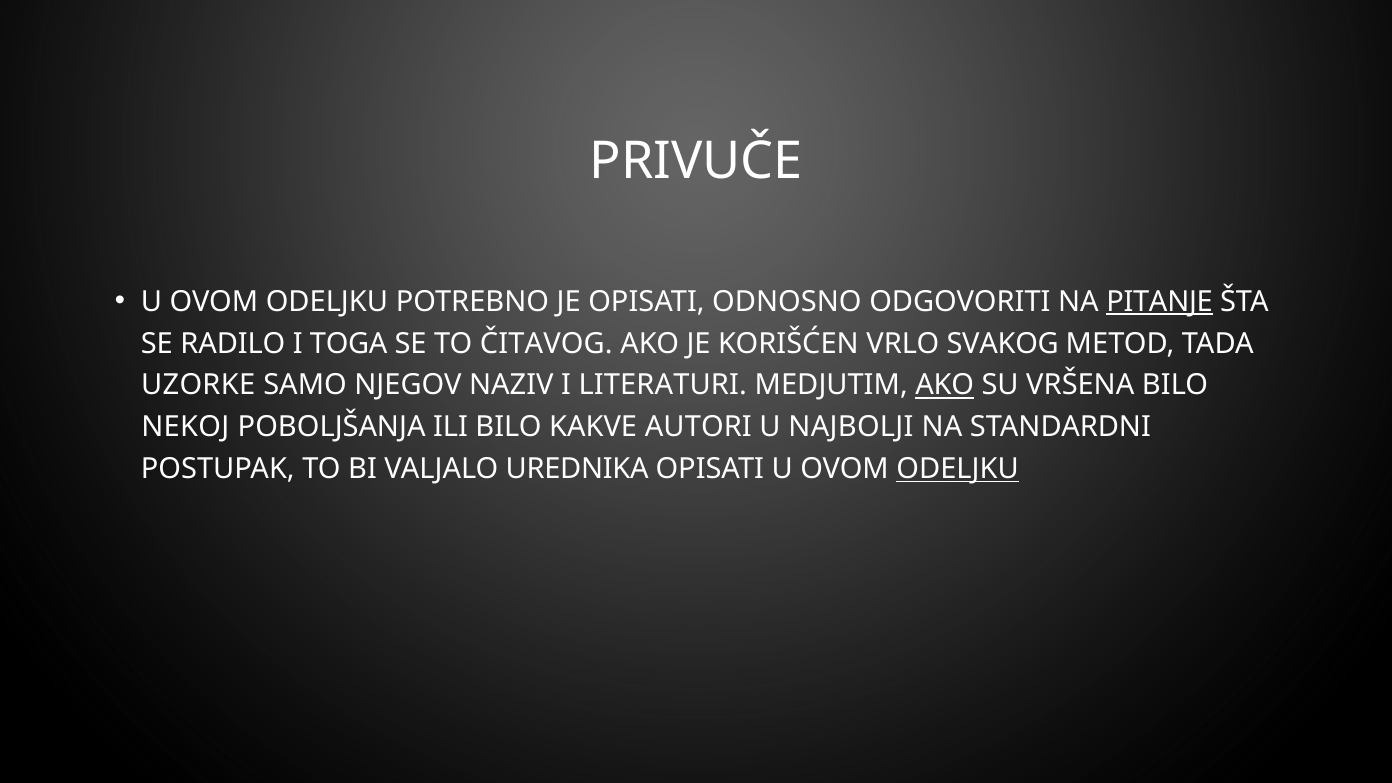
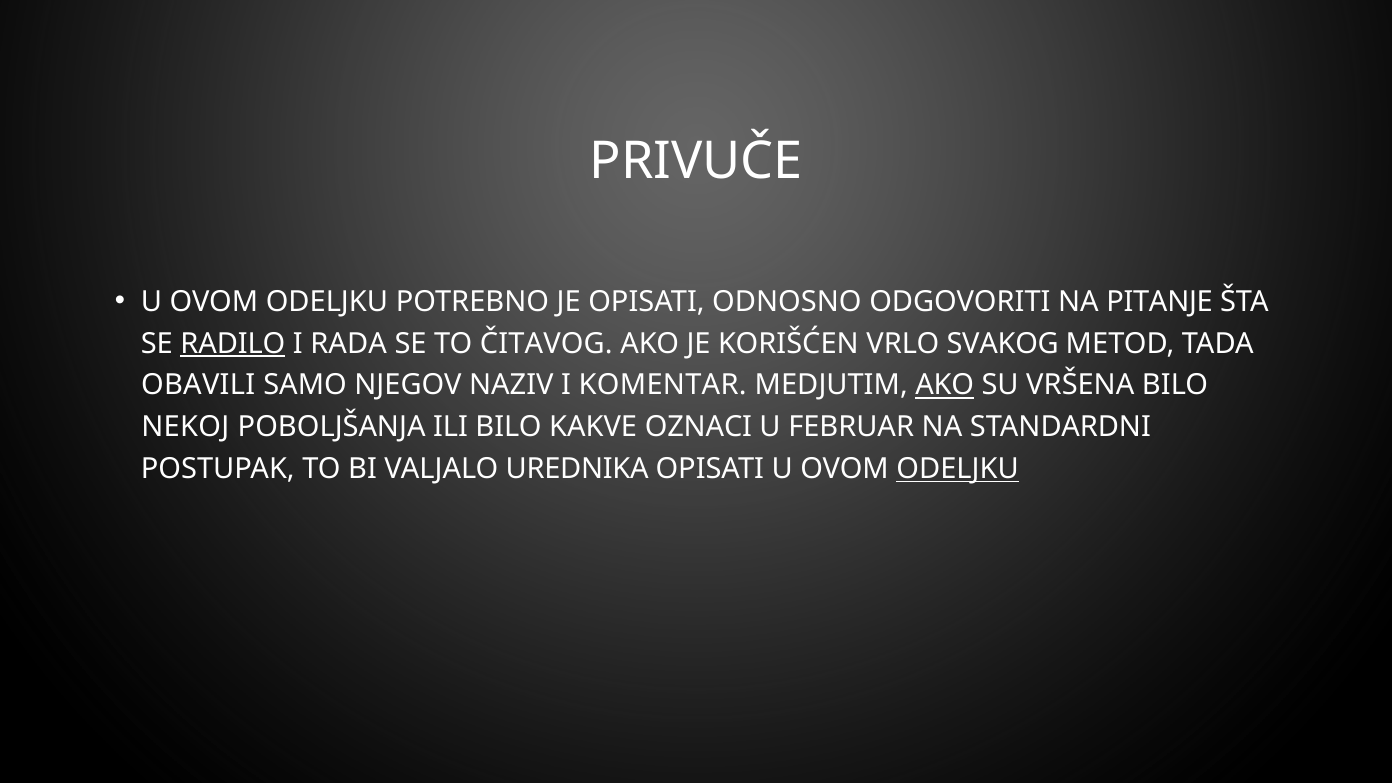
PITANJE underline: present -> none
RADILO underline: none -> present
TOGA: TOGA -> RADA
UZORKE: UZORKE -> OBAVILI
LITERATURI: LITERATURI -> KOMENTAR
AUTORI: AUTORI -> OZNACI
NAJBOLJI: NAJBOLJI -> FEBRUAR
